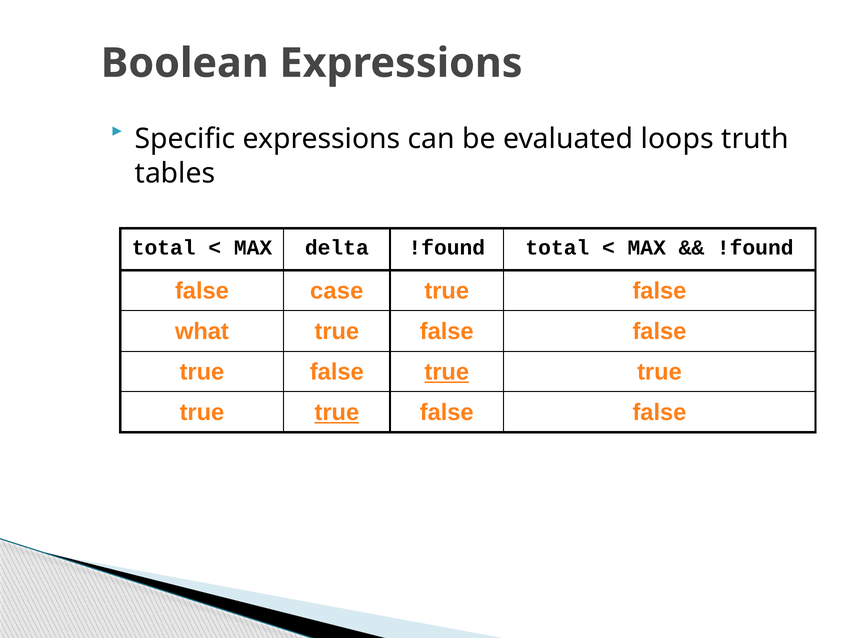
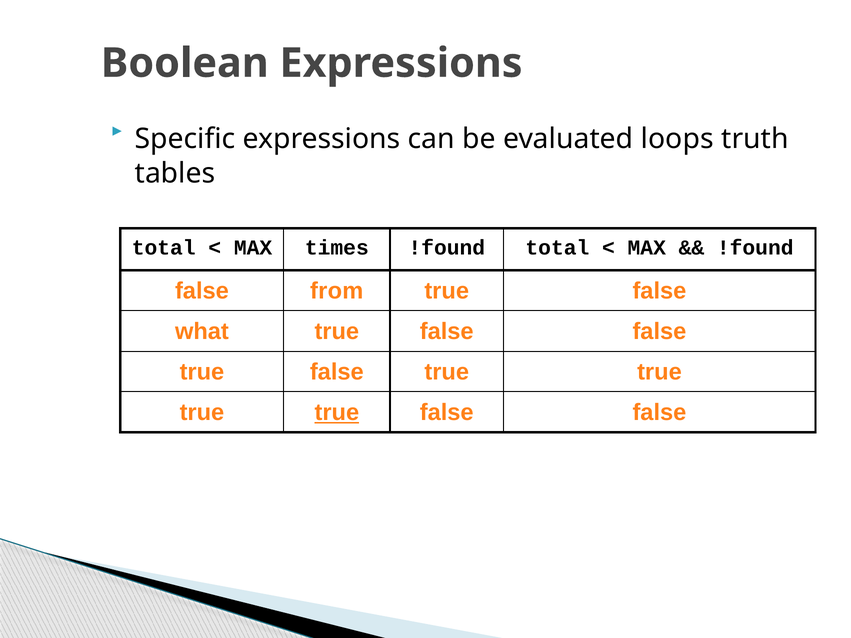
delta: delta -> times
case: case -> from
true at (447, 372) underline: present -> none
